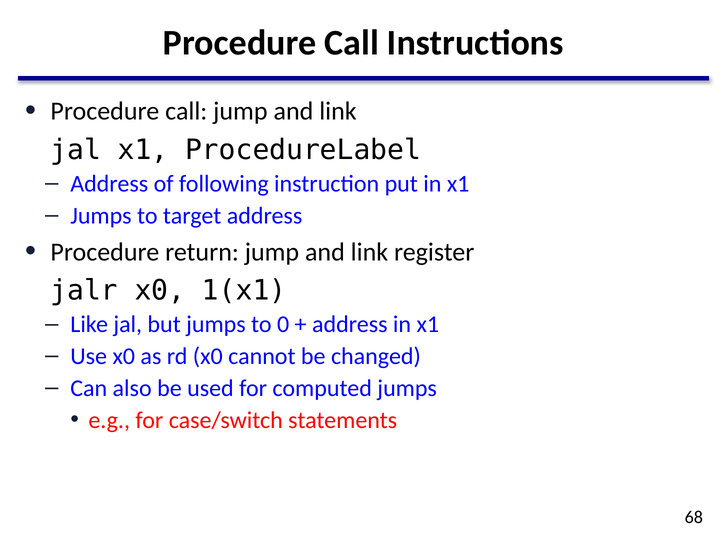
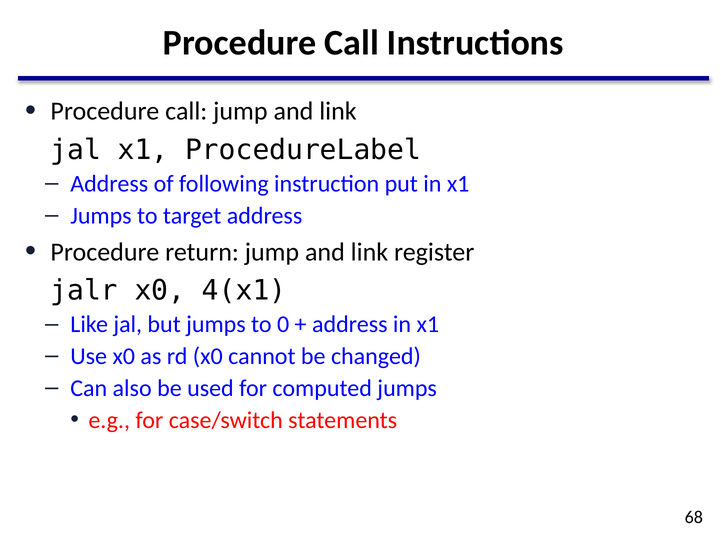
1(x1: 1(x1 -> 4(x1
